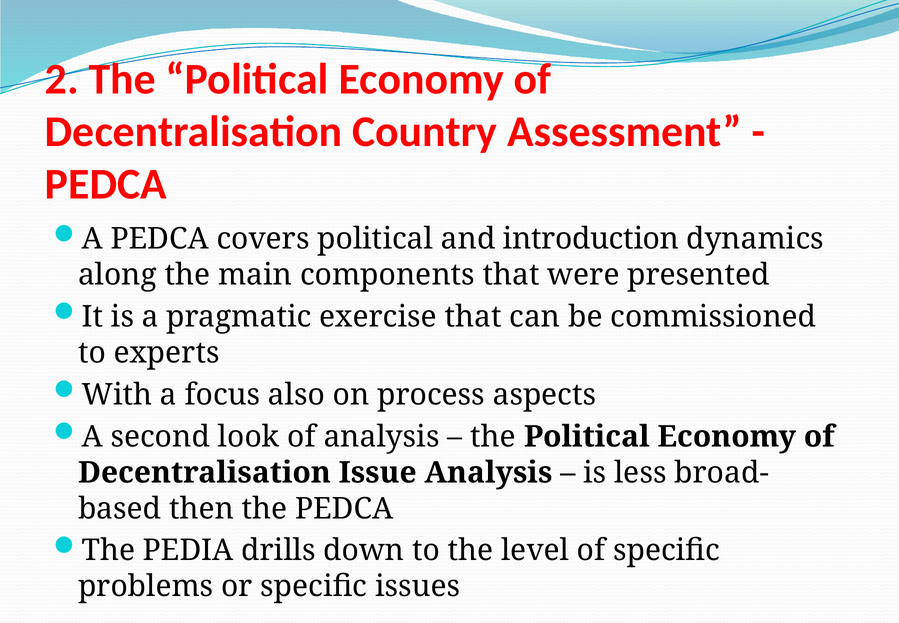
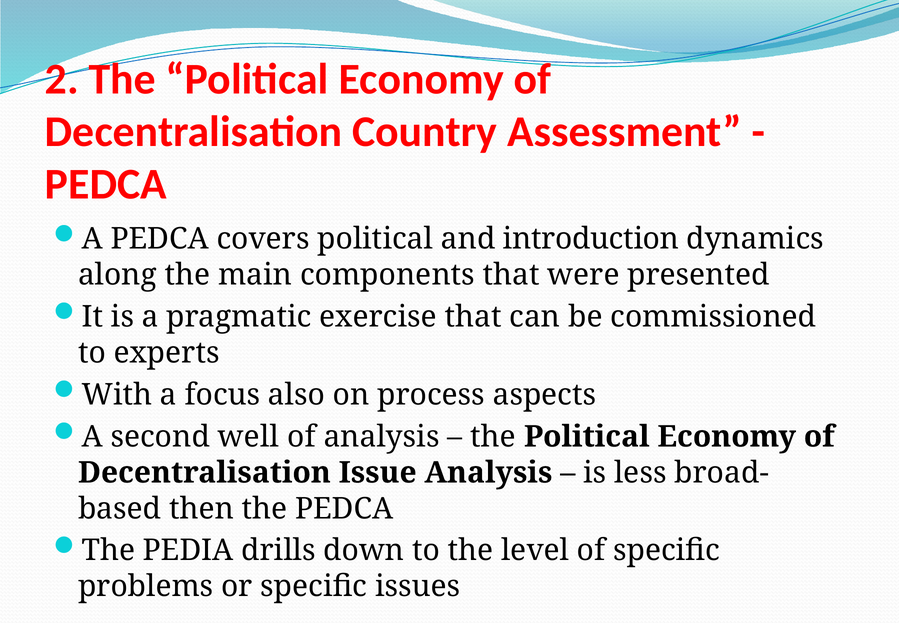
look: look -> well
